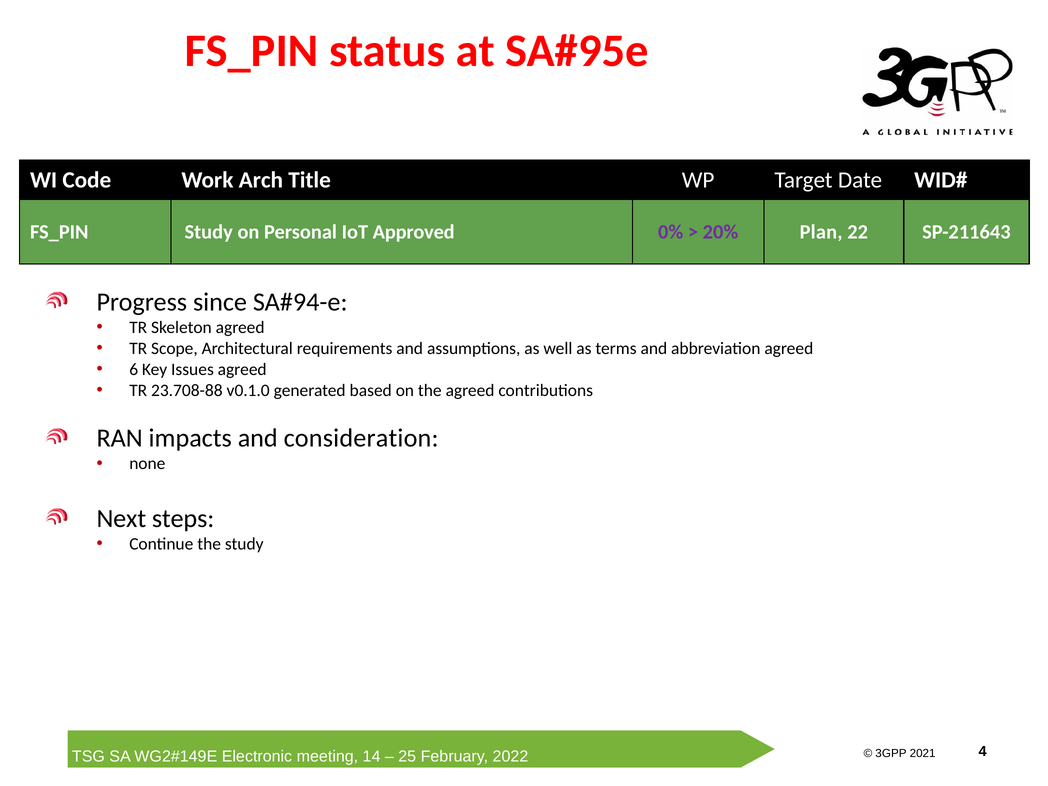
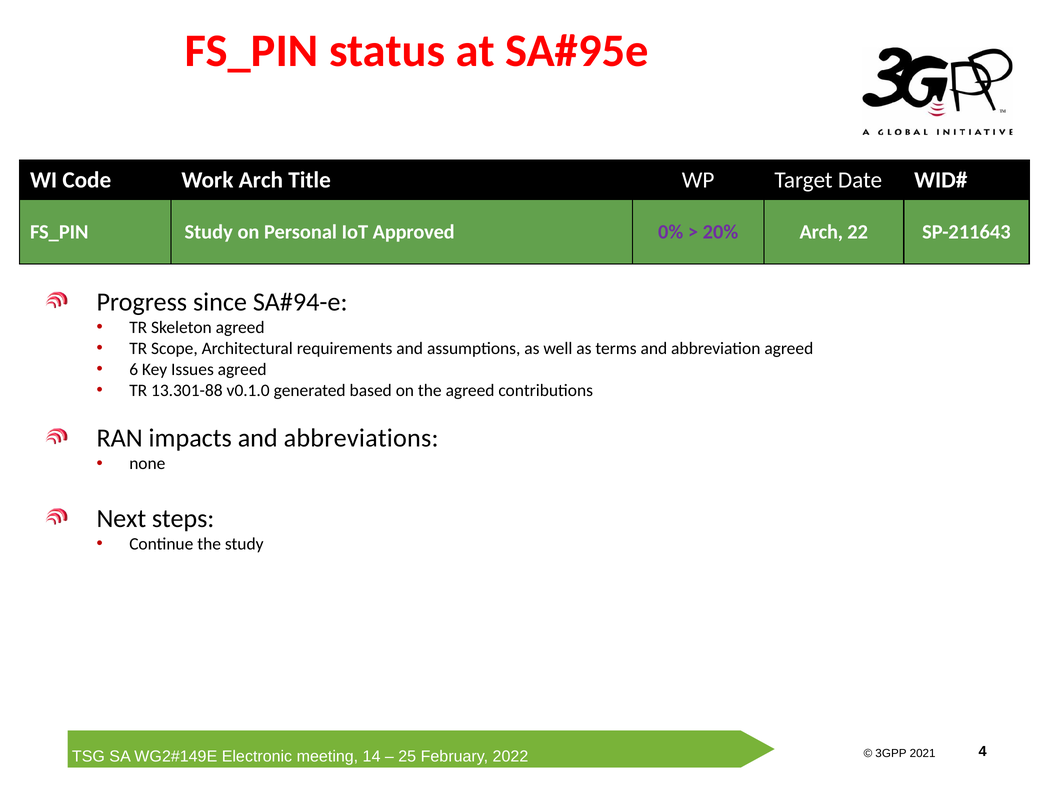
20% Plan: Plan -> Arch
23.708-88: 23.708-88 -> 13.301-88
consideration: consideration -> abbreviations
